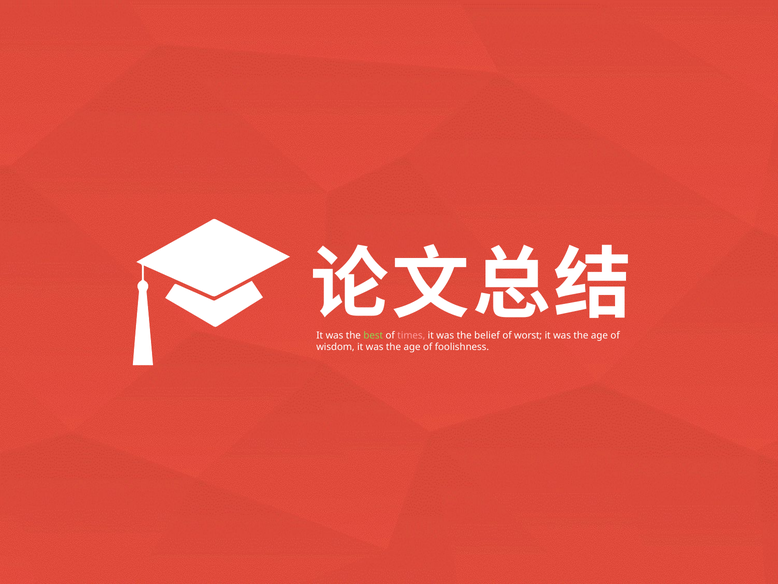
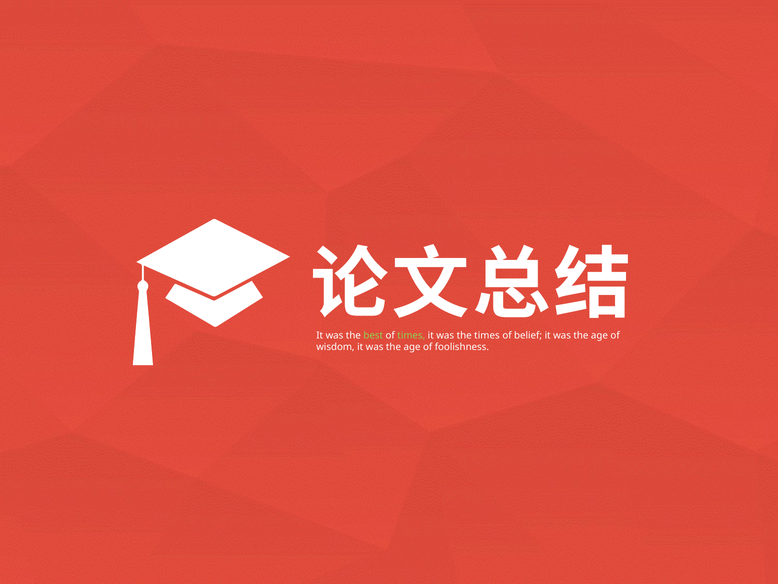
times at (411, 335) colour: pink -> light green
the belief: belief -> times
worst: worst -> belief
